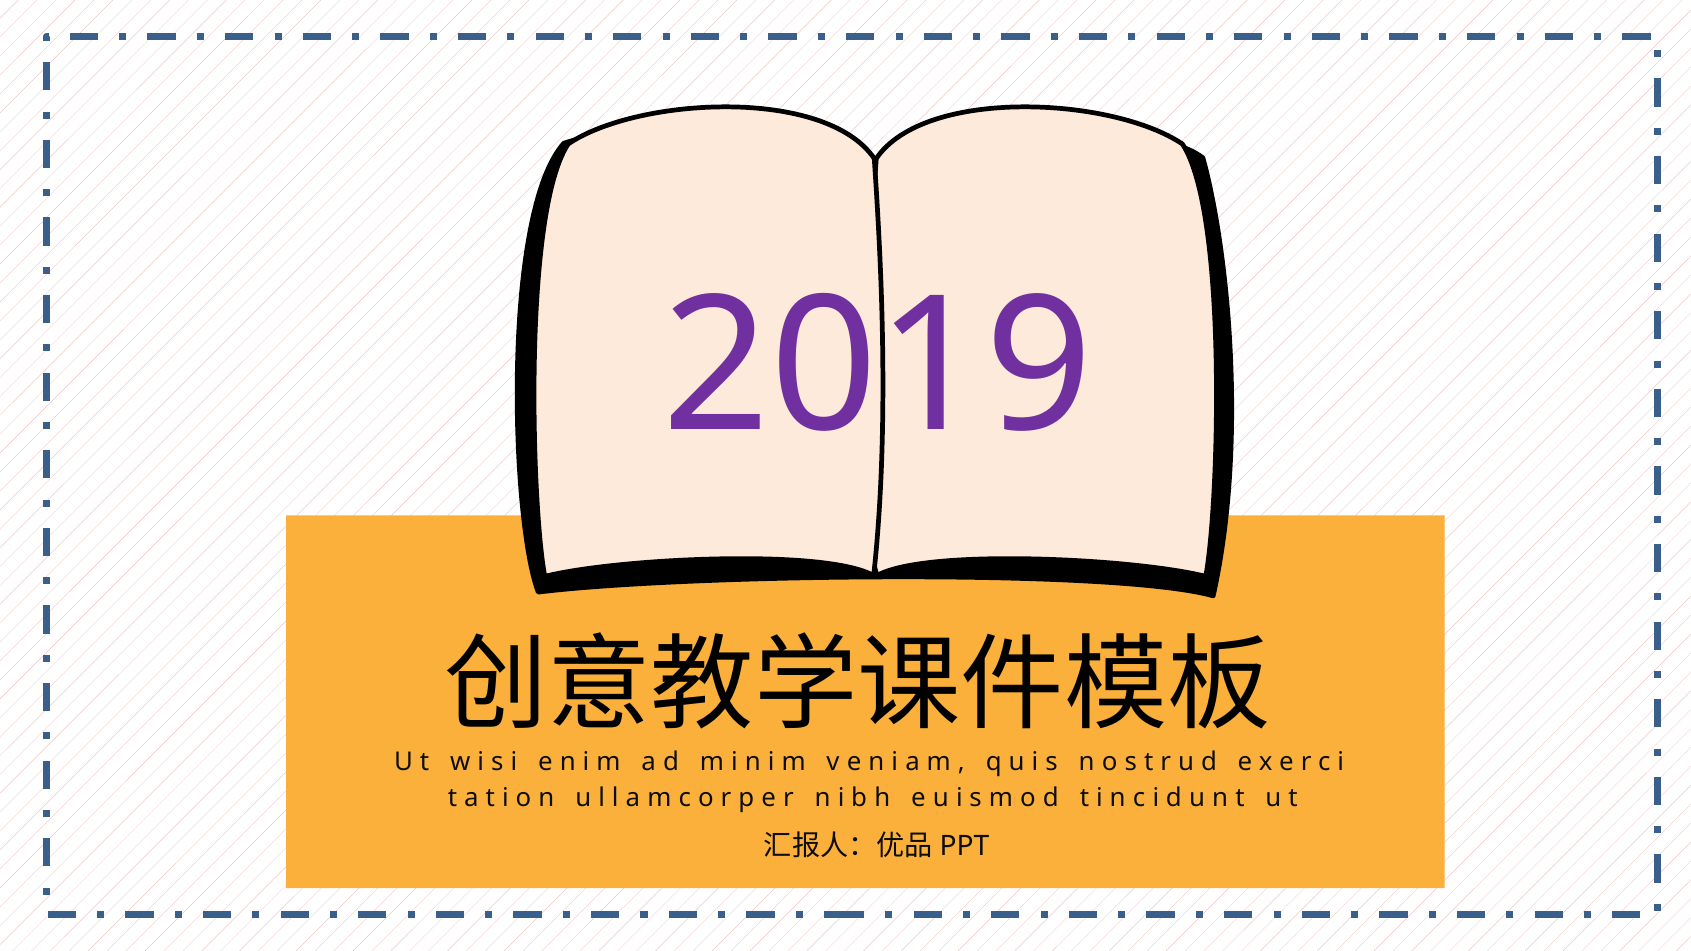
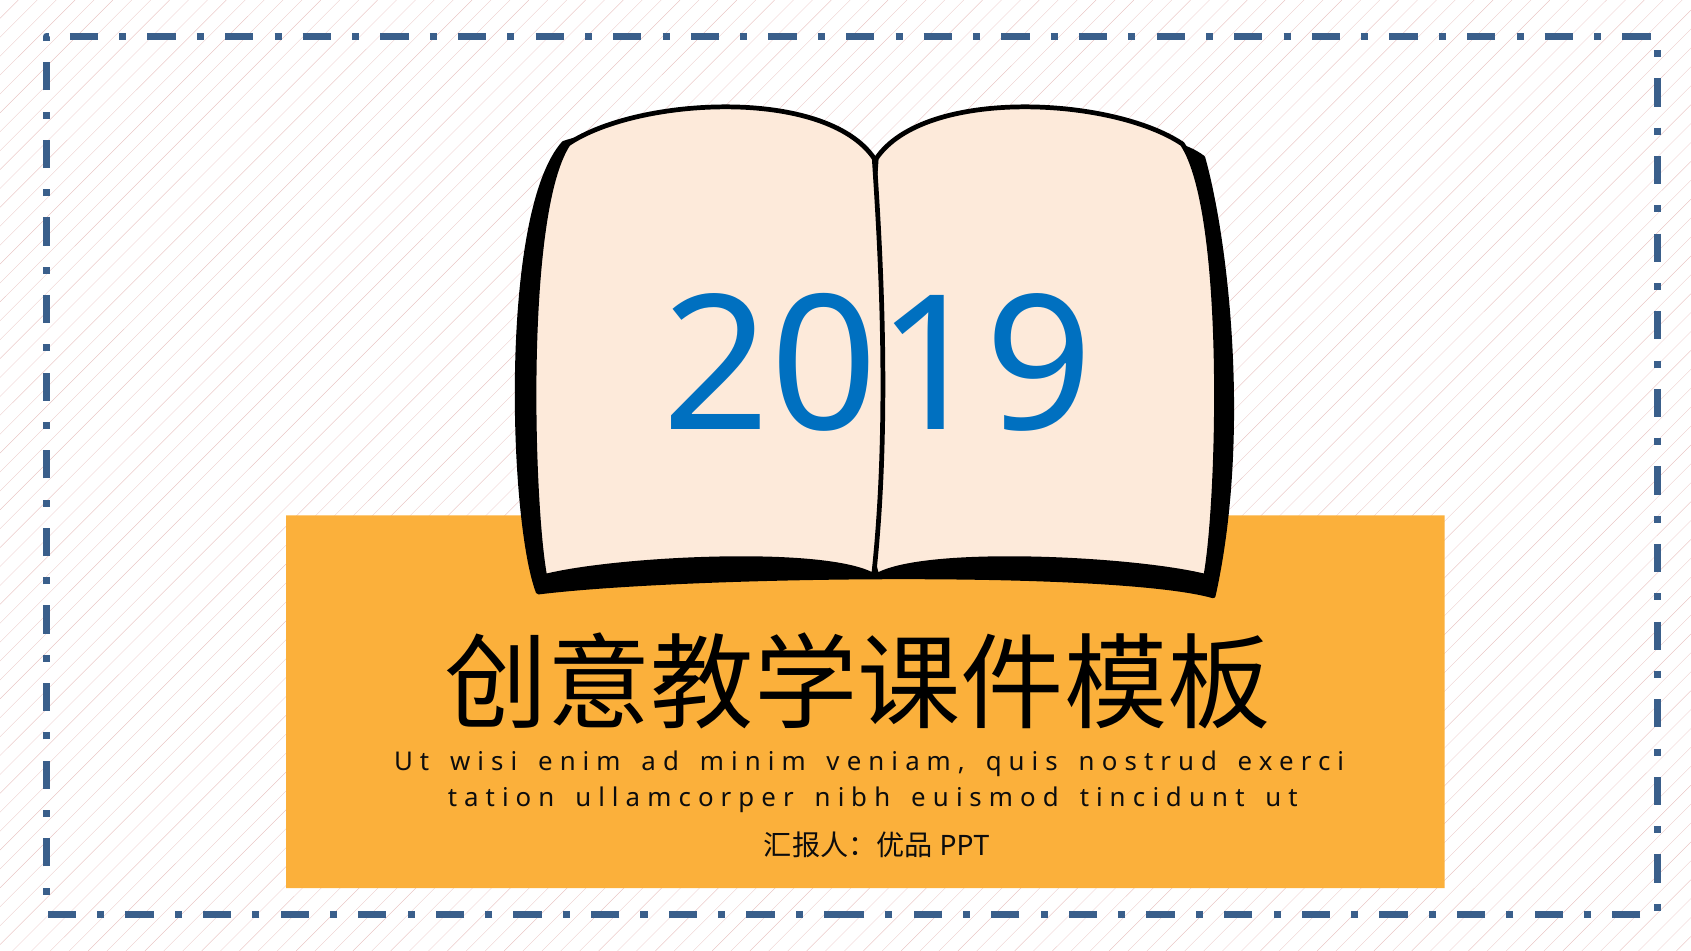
2019 colour: purple -> blue
